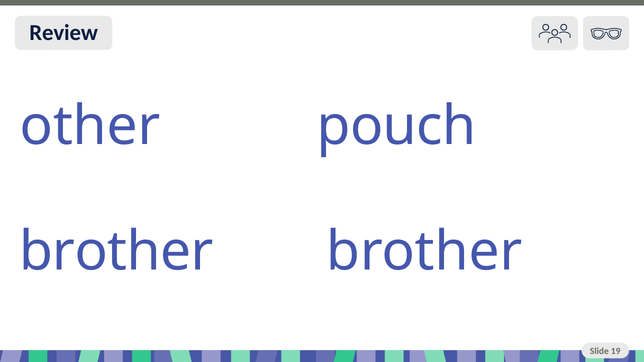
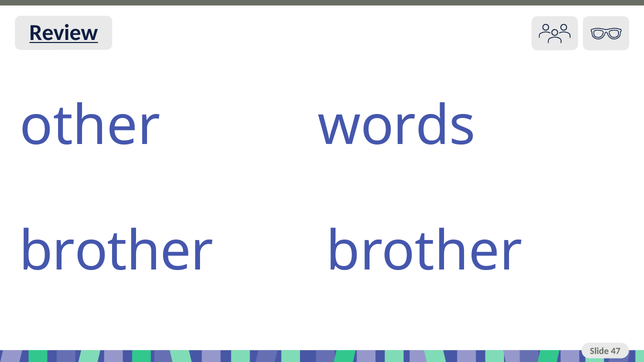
Review at (64, 33) underline: none -> present
pouch: pouch -> words
19: 19 -> 47
